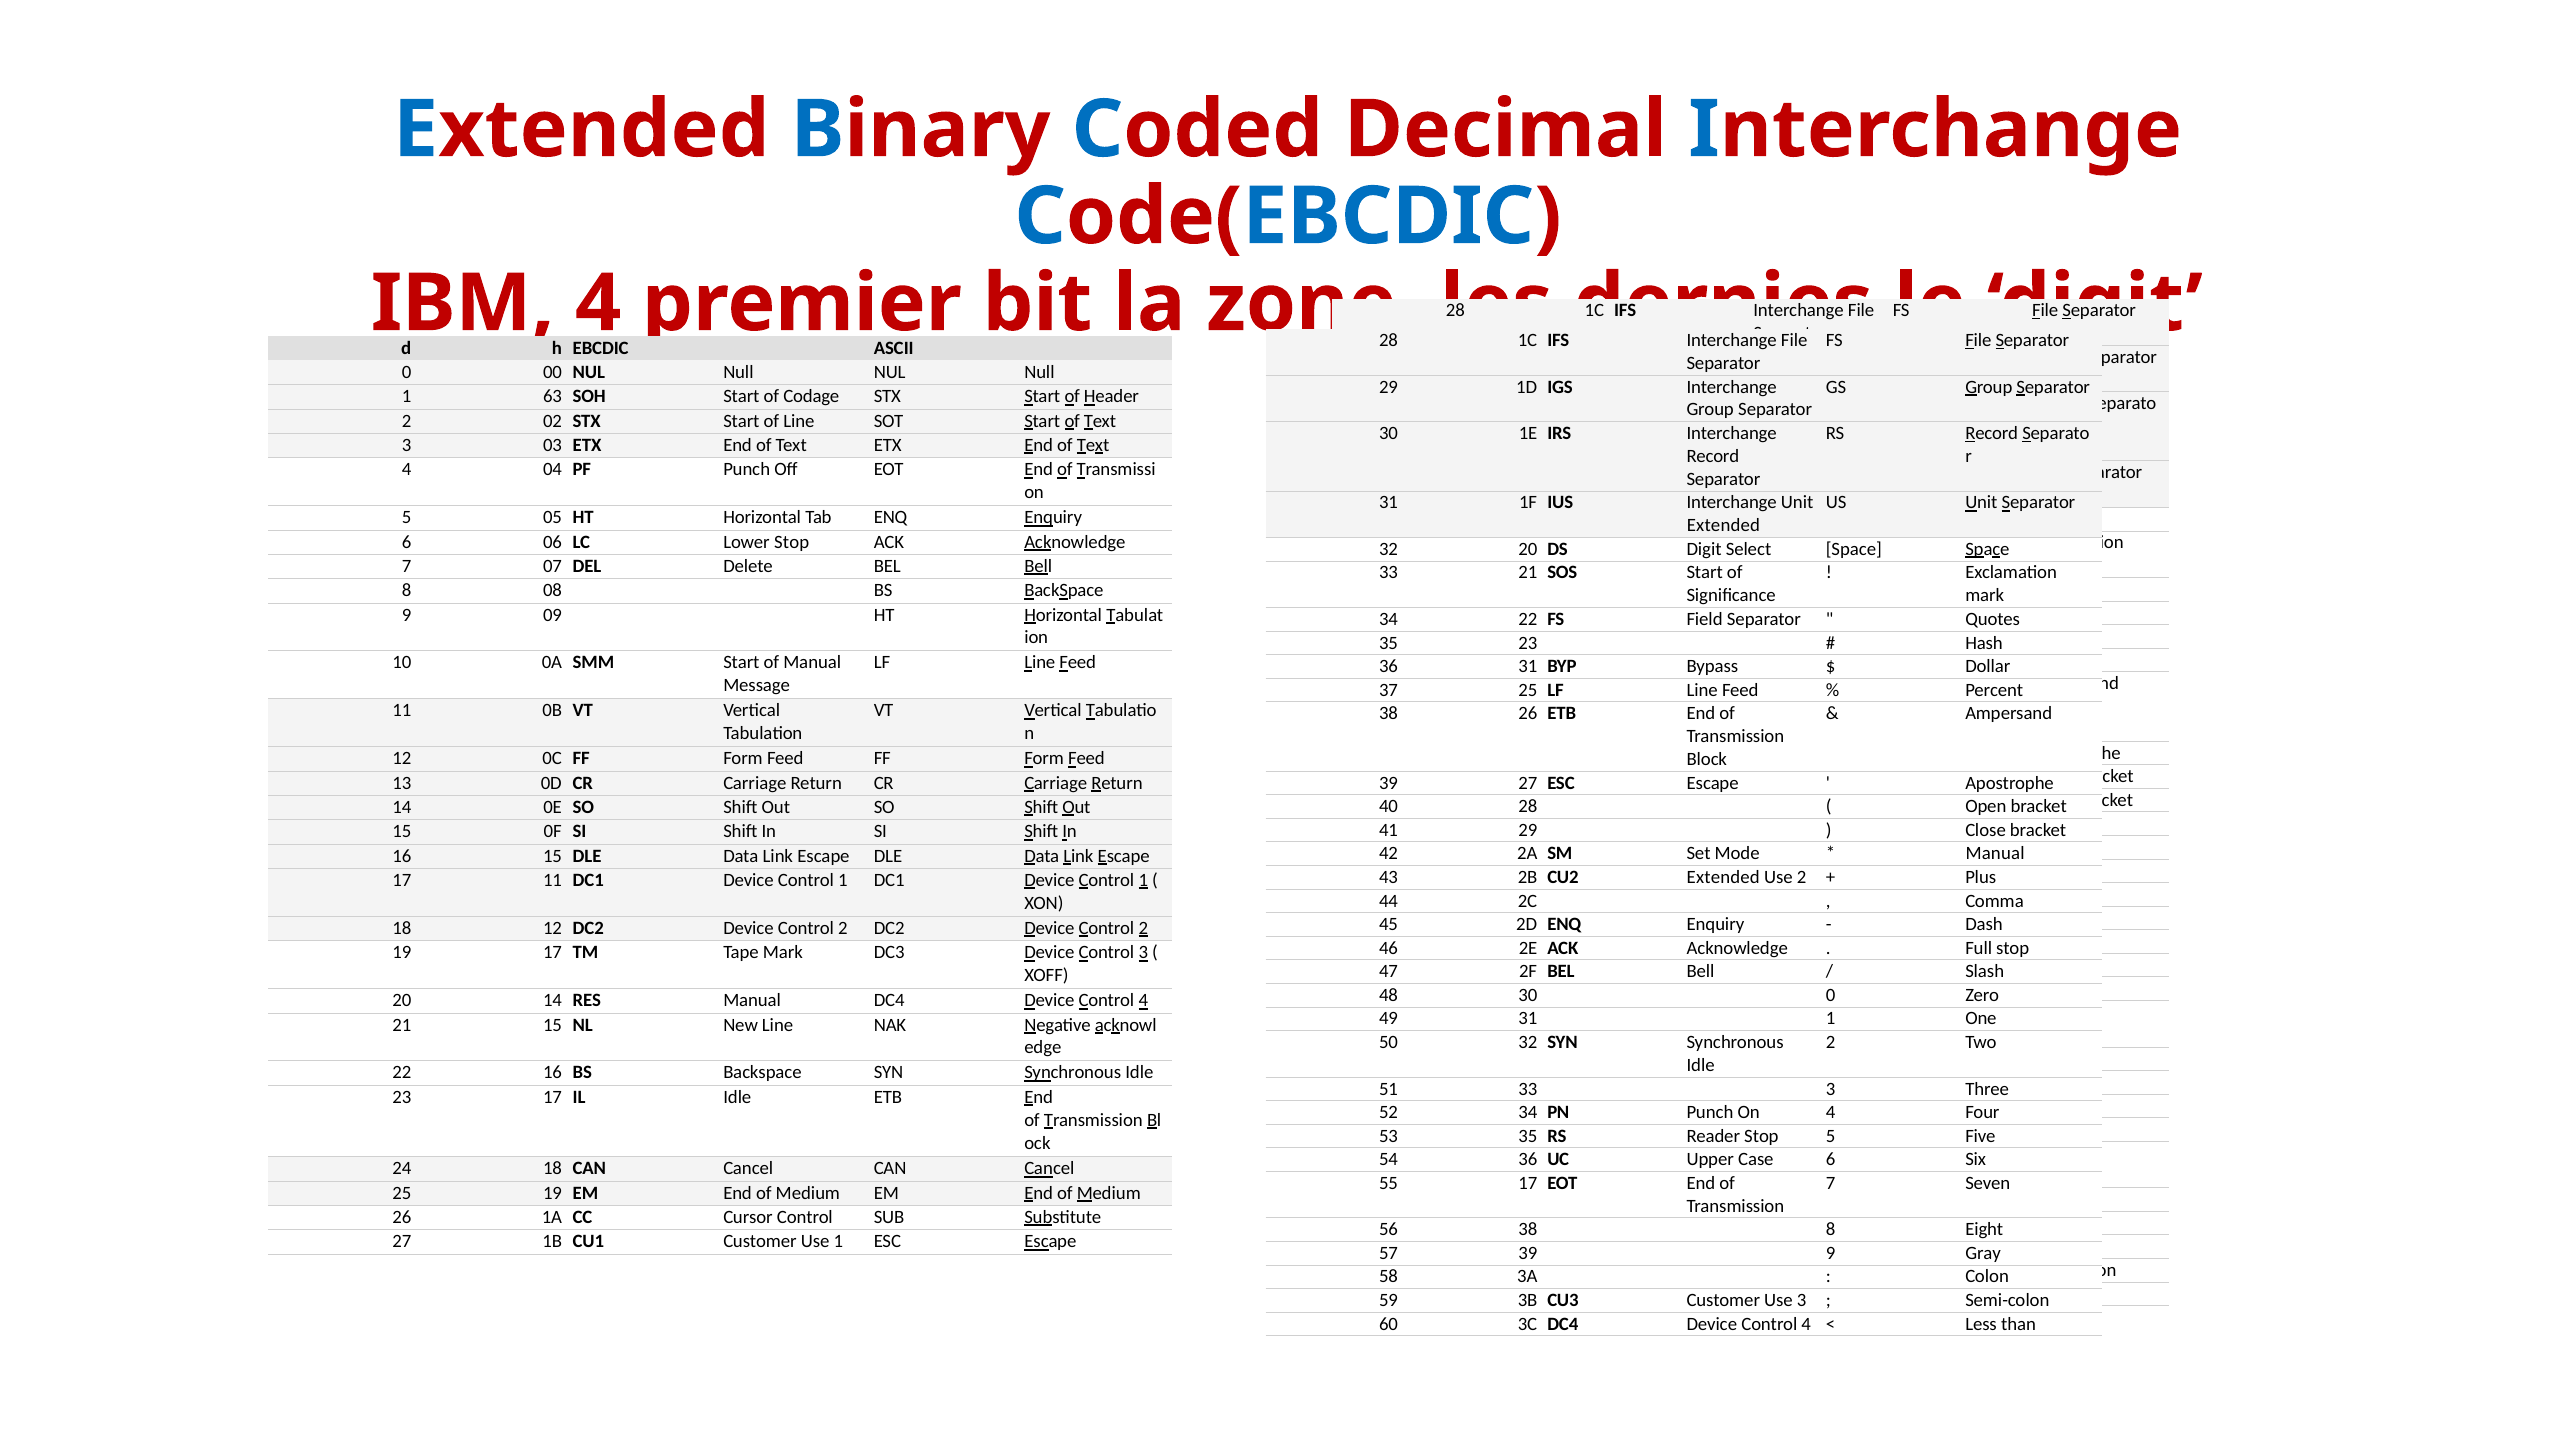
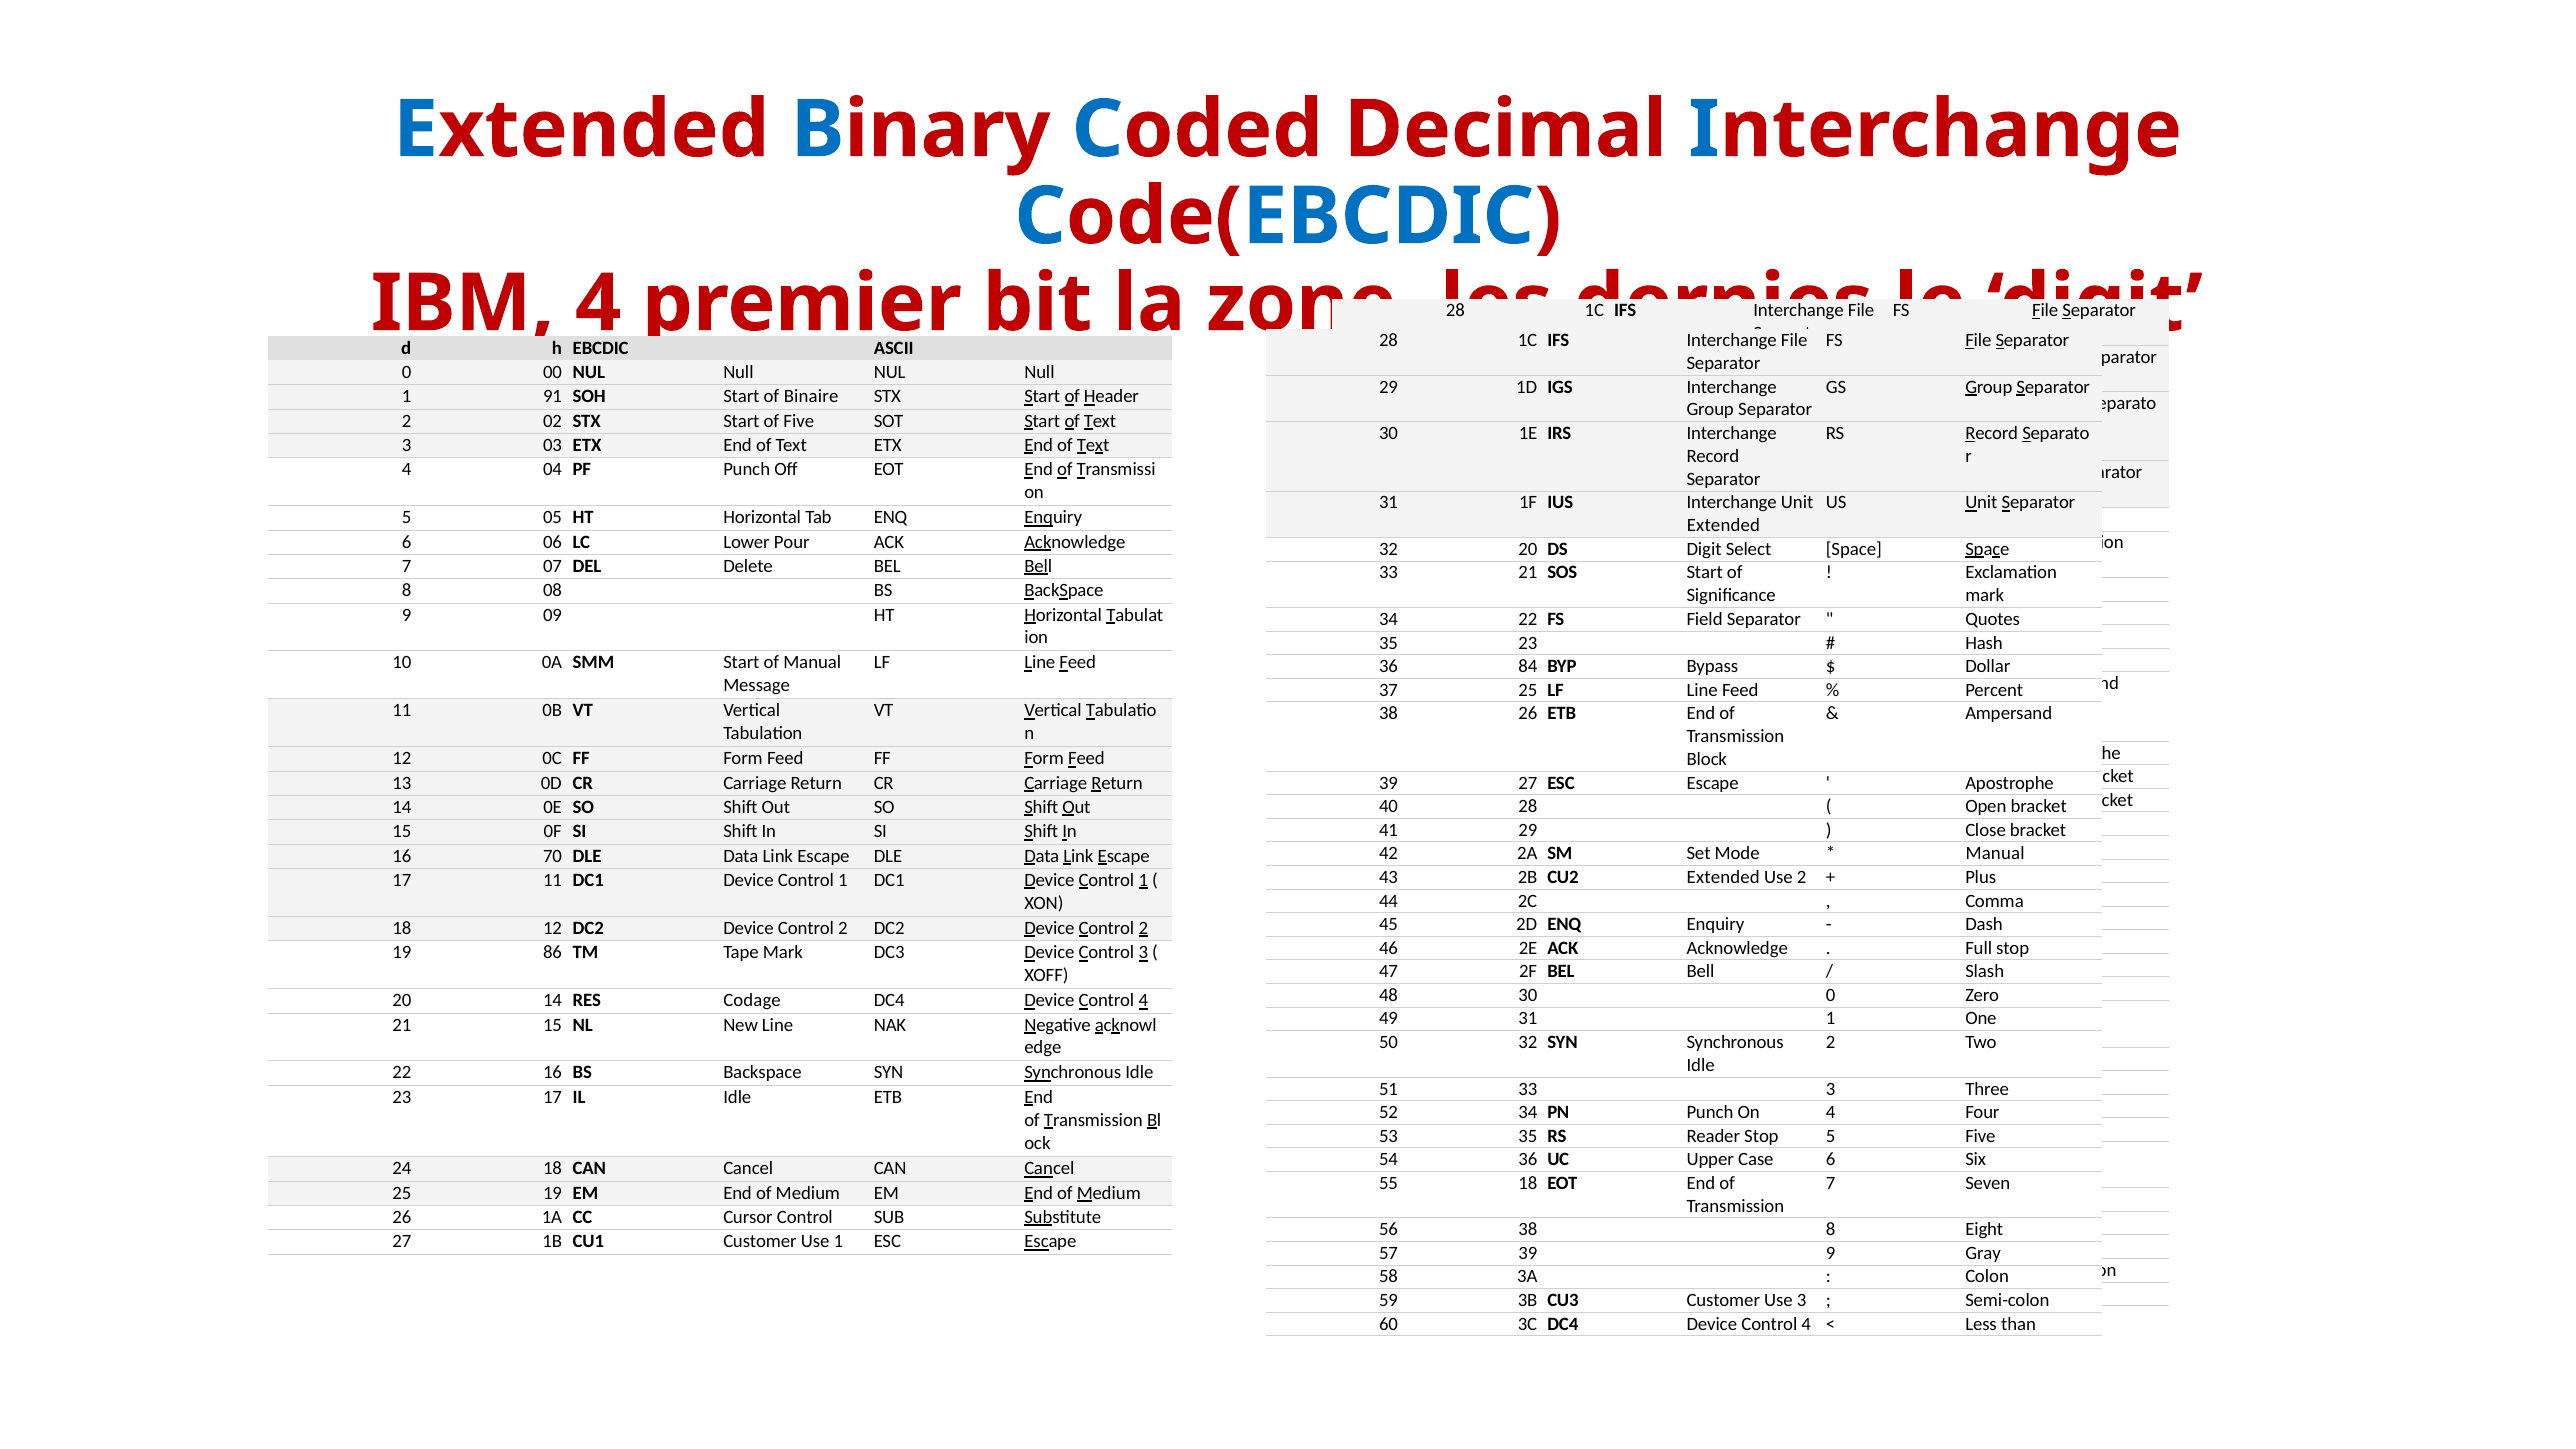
63: 63 -> 91
Codage: Codage -> Binaire
of Line: Line -> Five
Lower Stop: Stop -> Pour
36 31: 31 -> 84
16 15: 15 -> 70
19 17: 17 -> 86
RES Manual: Manual -> Codage
55 17: 17 -> 18
